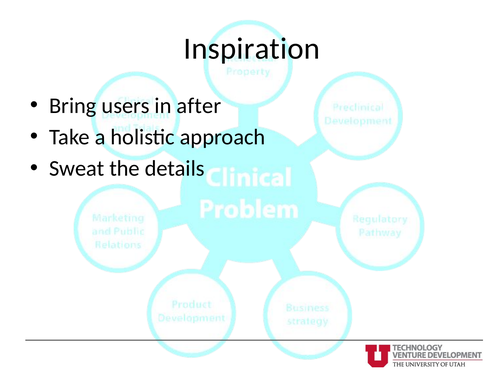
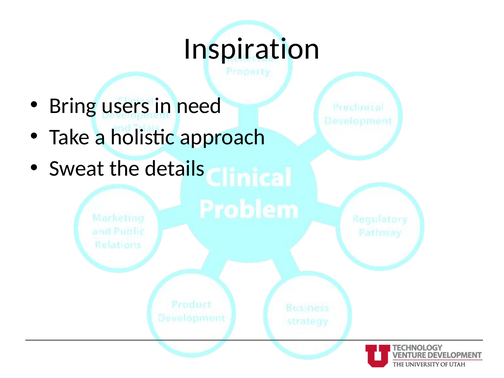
after: after -> need
